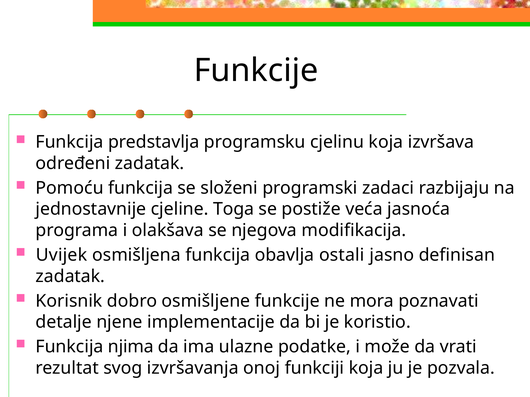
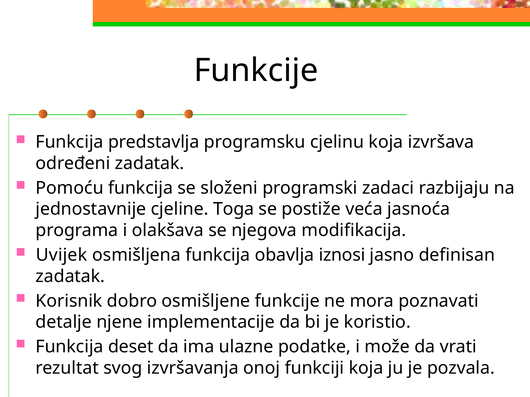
ostali: ostali -> iznosi
njima: njima -> deset
